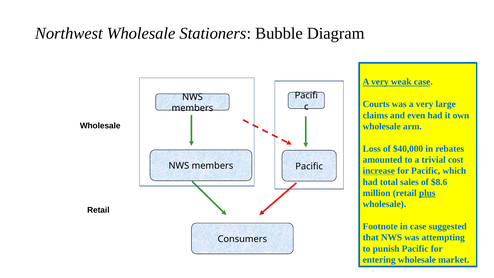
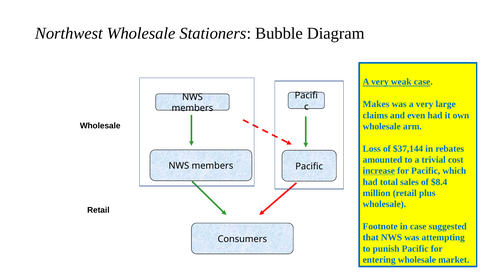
Courts: Courts -> Makes
$40,000: $40,000 -> $37,144
$8.6: $8.6 -> $8.4
plus underline: present -> none
